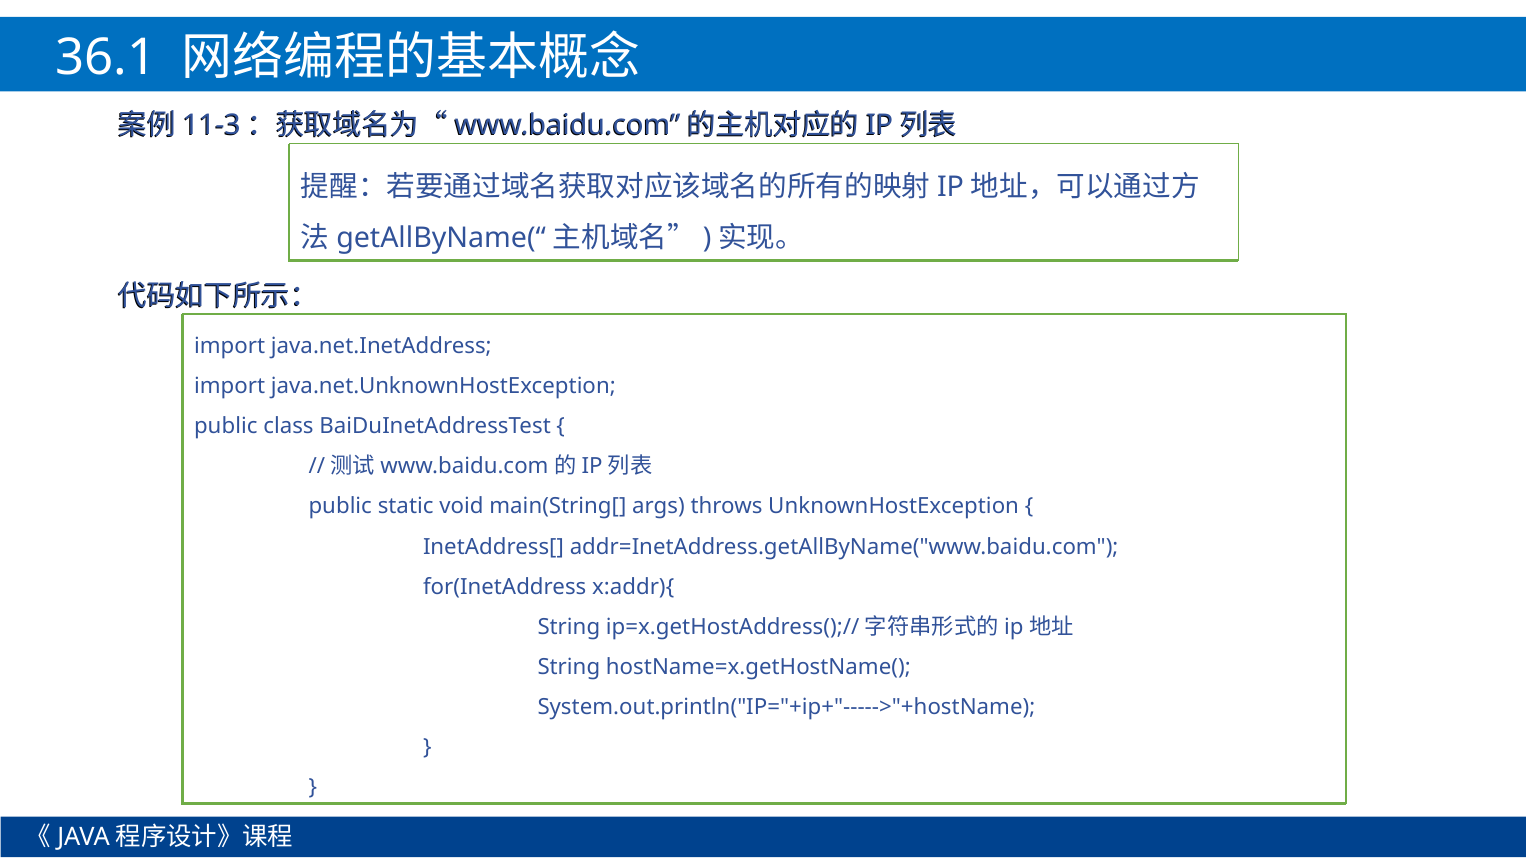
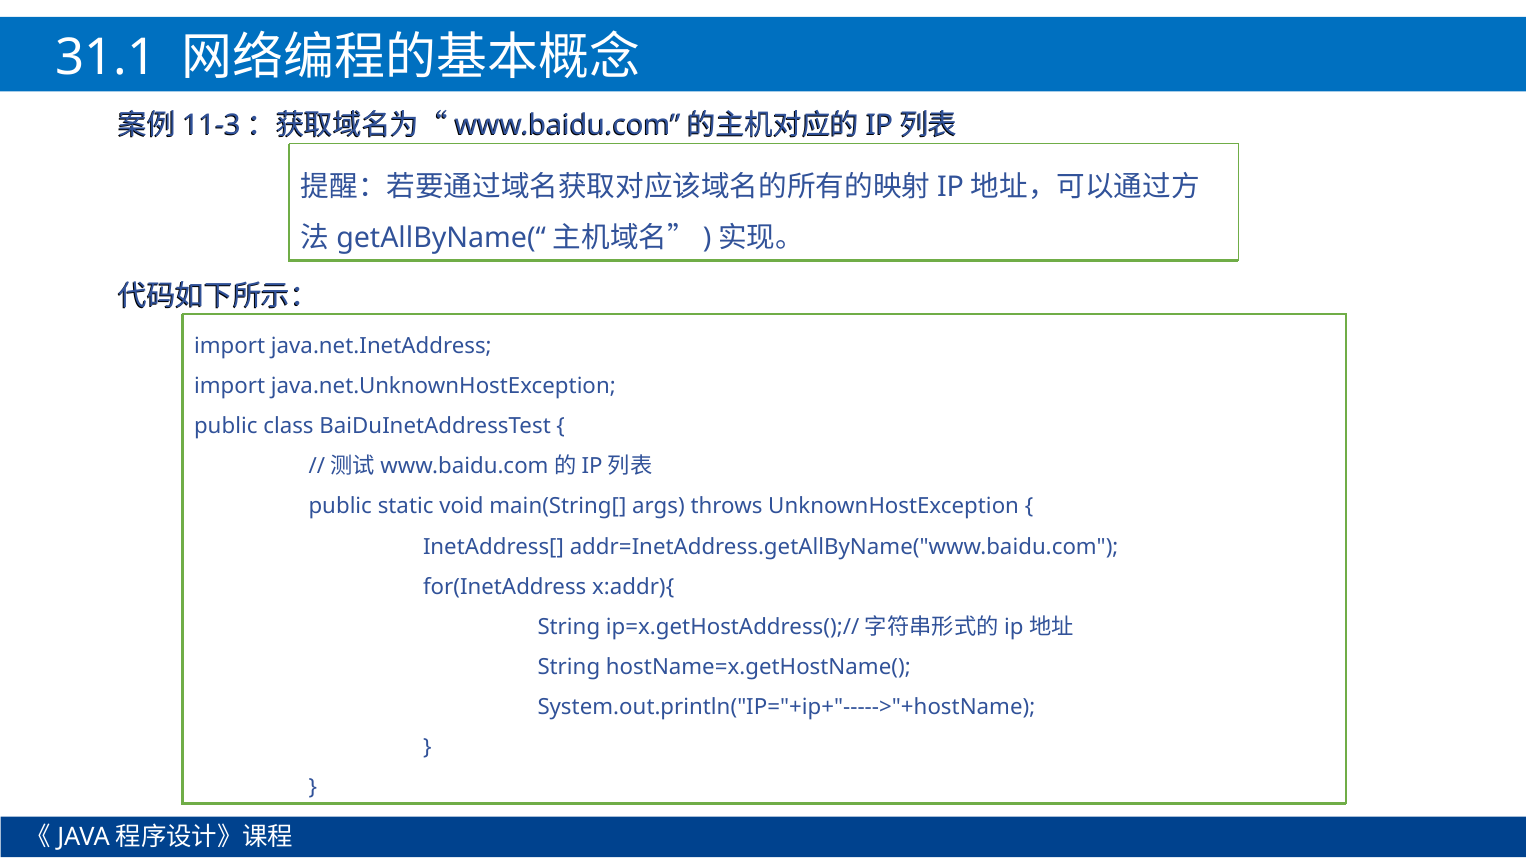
36.1: 36.1 -> 31.1
